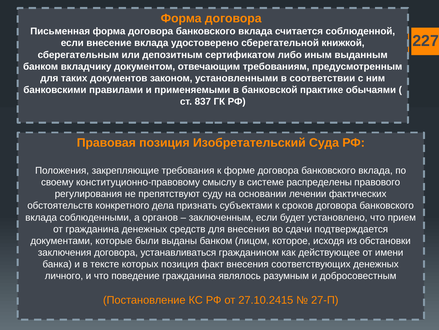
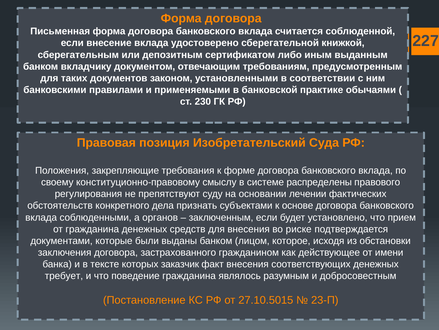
837: 837 -> 230
сроков: сроков -> основе
сдачи: сдачи -> риске
устанавливаться: устанавливаться -> застрахованного
которых позиция: позиция -> заказчик
личного: личного -> требует
27.10.2415: 27.10.2415 -> 27.10.5015
27-П: 27-П -> 23-П
